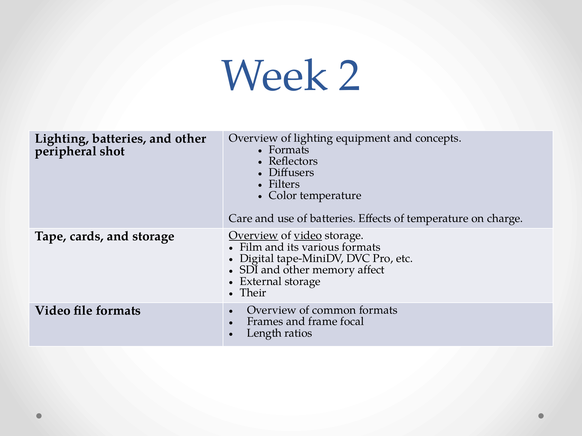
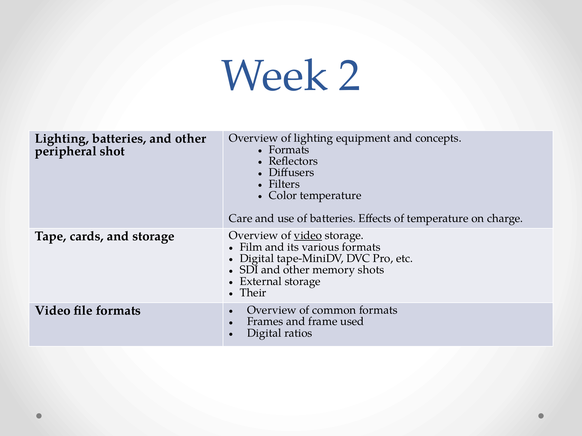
Overview at (254, 236) underline: present -> none
affect: affect -> shots
focal: focal -> used
Length at (264, 333): Length -> Digital
